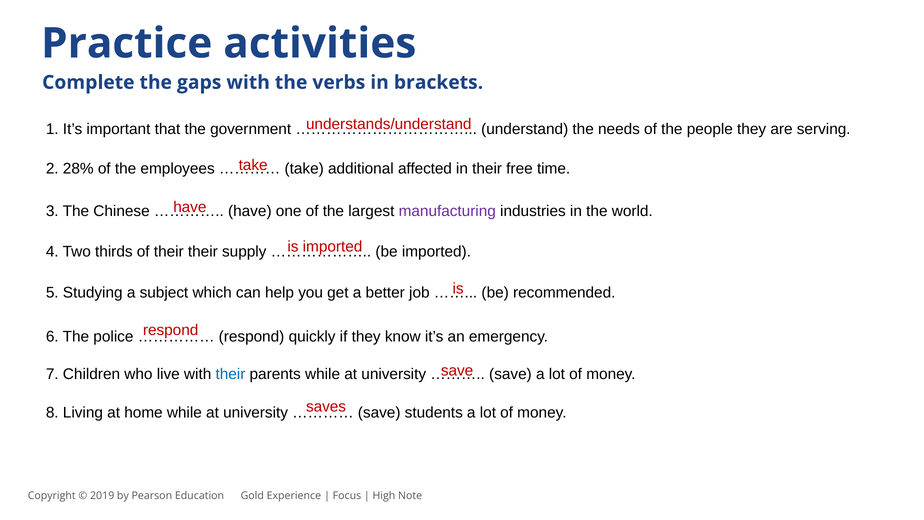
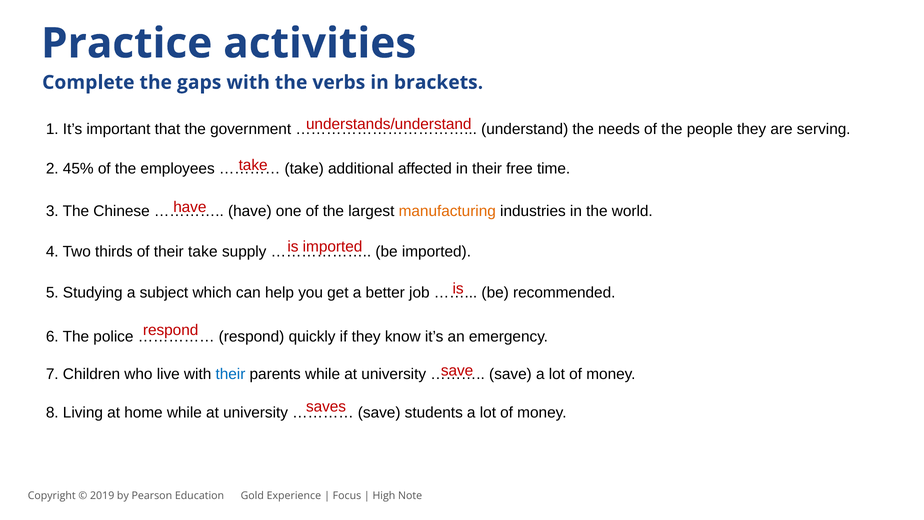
28%: 28% -> 45%
manufacturing colour: purple -> orange
their their: their -> take
